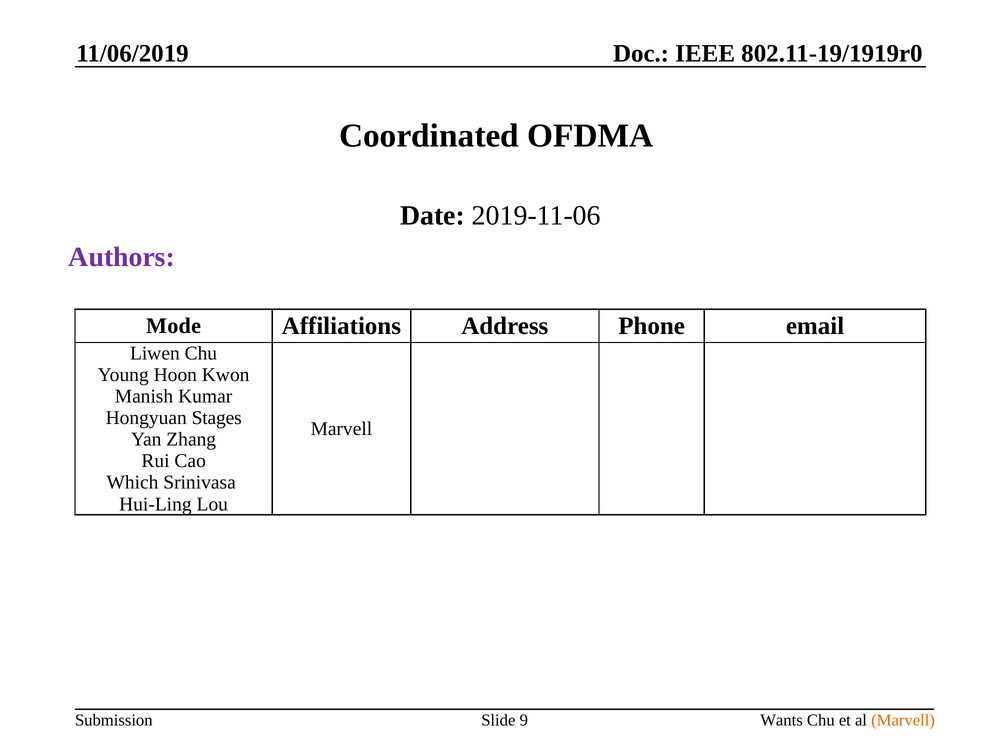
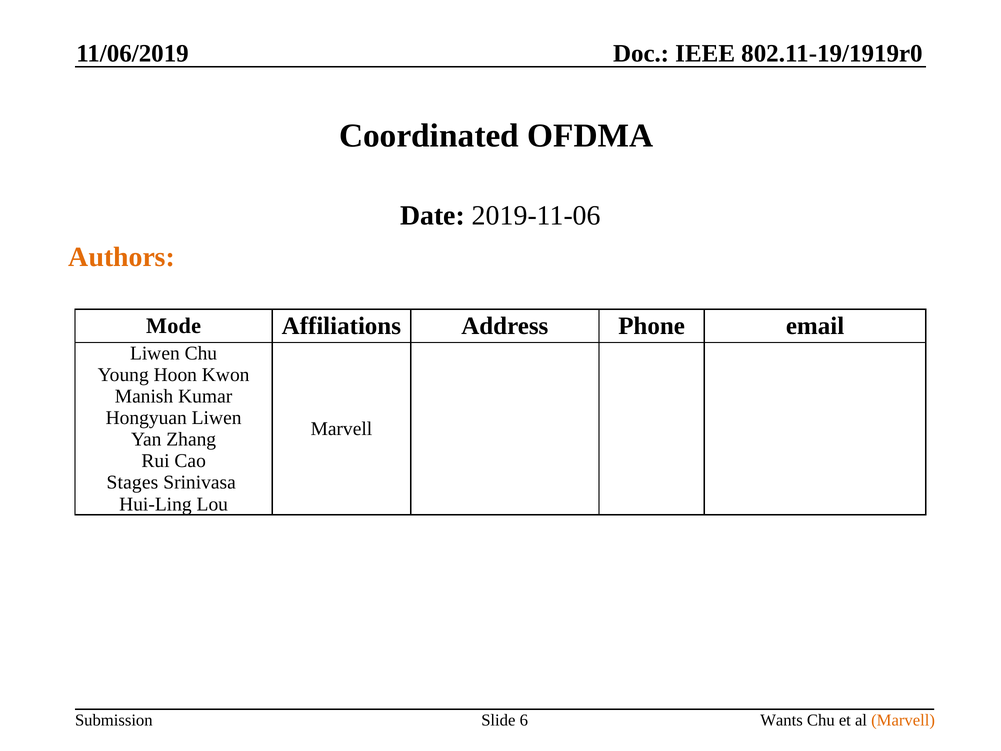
Authors colour: purple -> orange
Hongyuan Stages: Stages -> Liwen
Which: Which -> Stages
9: 9 -> 6
